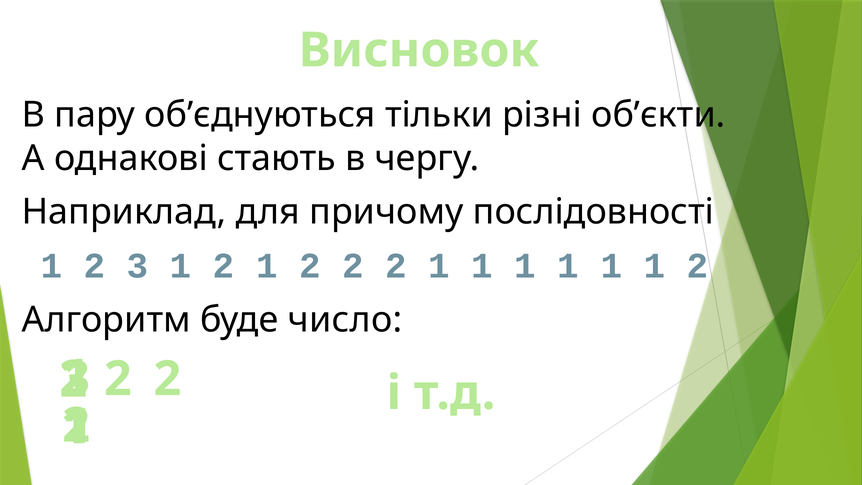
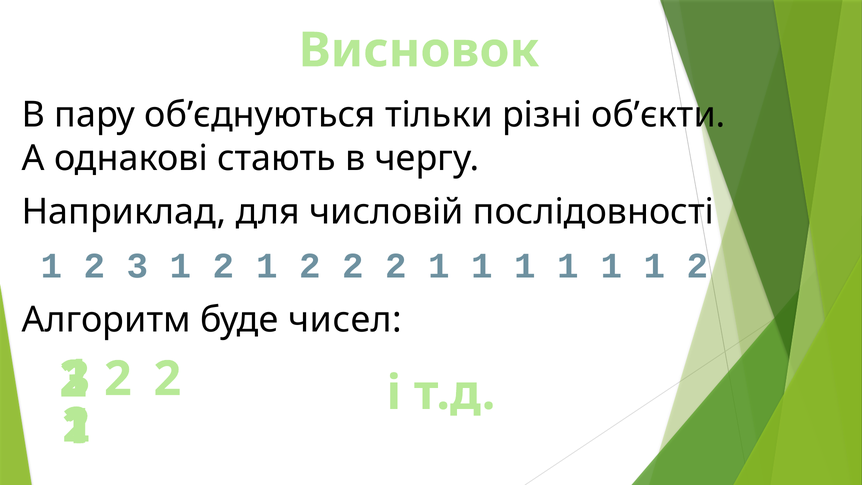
причому: причому -> числовій
число: число -> чисел
